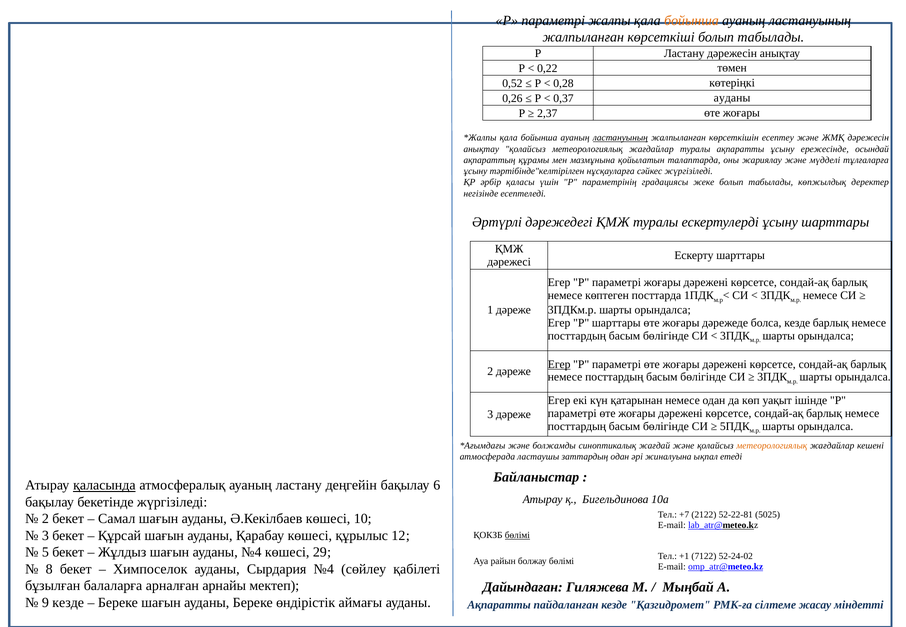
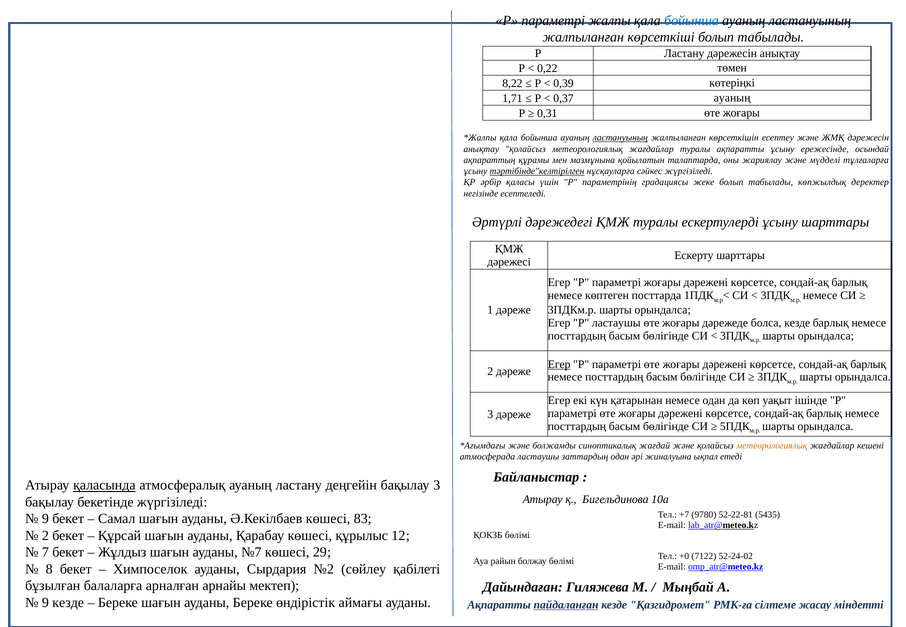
бойынша at (691, 21) colour: orange -> blue
0,52: 0,52 -> 8,22
0,28: 0,28 -> 0,39
0,26: 0,26 -> 1,71
0,37 ауданы: ауданы -> ауаның
2,37: 2,37 -> 0,31
тәртібінде"келтірілген underline: none -> present
P шарттары: шарттары -> ластаушы
бақылау 6: 6 -> 3
2122: 2122 -> 9780
5025: 5025 -> 5435
2 at (45, 519): 2 -> 9
10: 10 -> 83
3 at (45, 536): 3 -> 2
бөлімі at (517, 536) underline: present -> none
5: 5 -> 7
ауданы №4: №4 -> №7
+1: +1 -> +0
Сырдария №4: №4 -> №2
пайдаланған underline: none -> present
